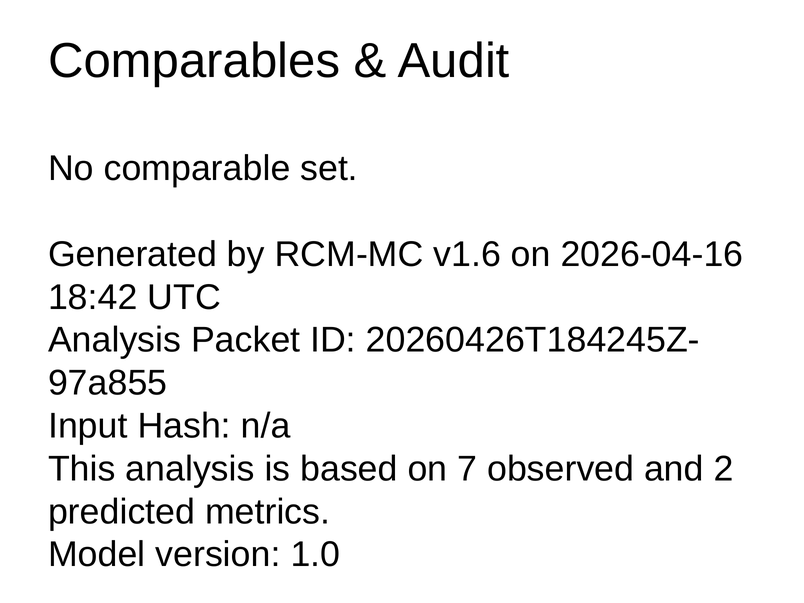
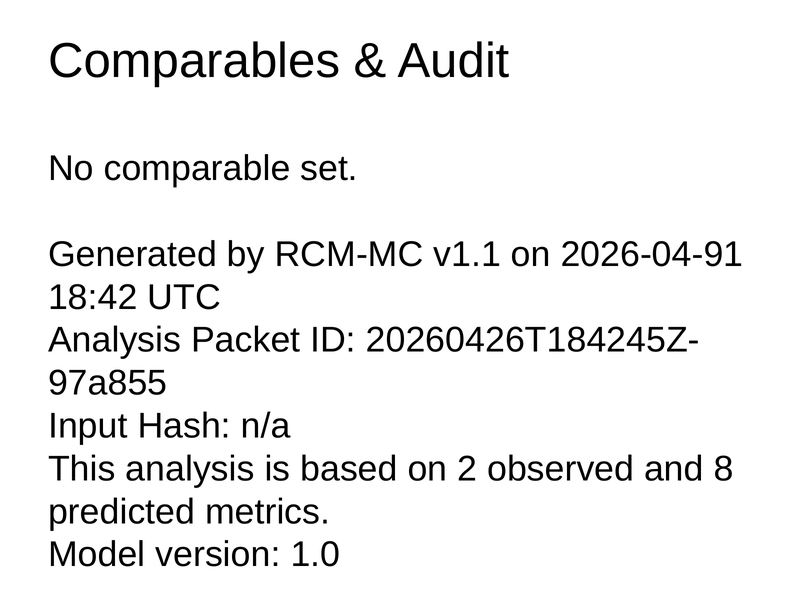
v1.6: v1.6 -> v1.1
2026-04-16: 2026-04-16 -> 2026-04-91
7: 7 -> 2
2: 2 -> 8
